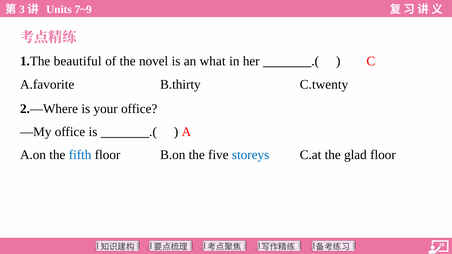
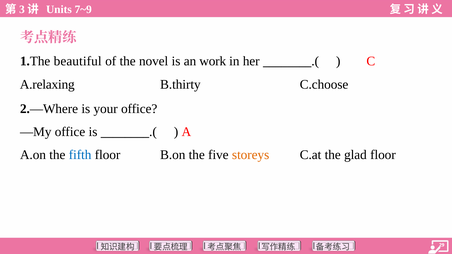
what: what -> work
A.favorite: A.favorite -> A.relaxing
C.twenty: C.twenty -> C.choose
storeys colour: blue -> orange
